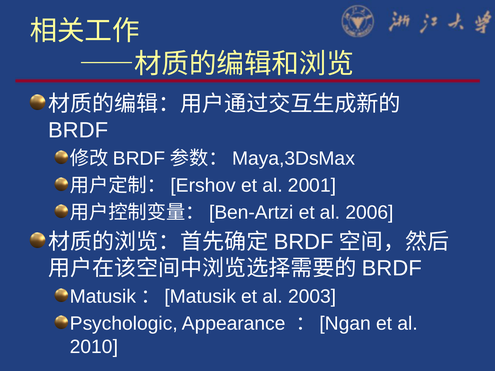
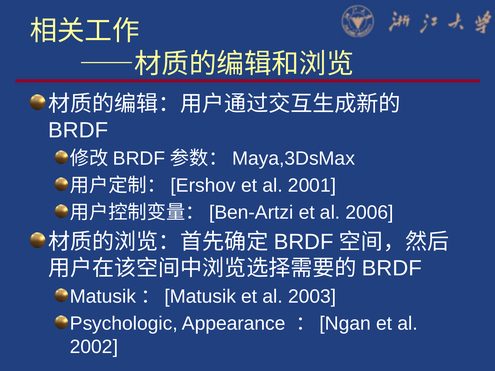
2010: 2010 -> 2002
